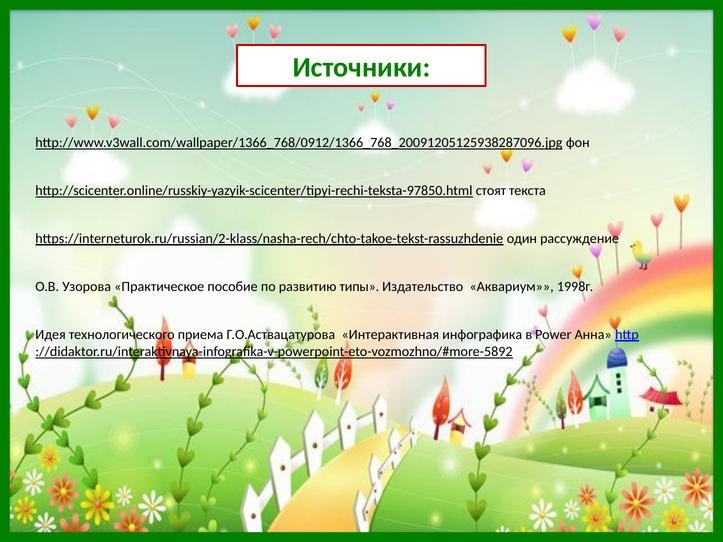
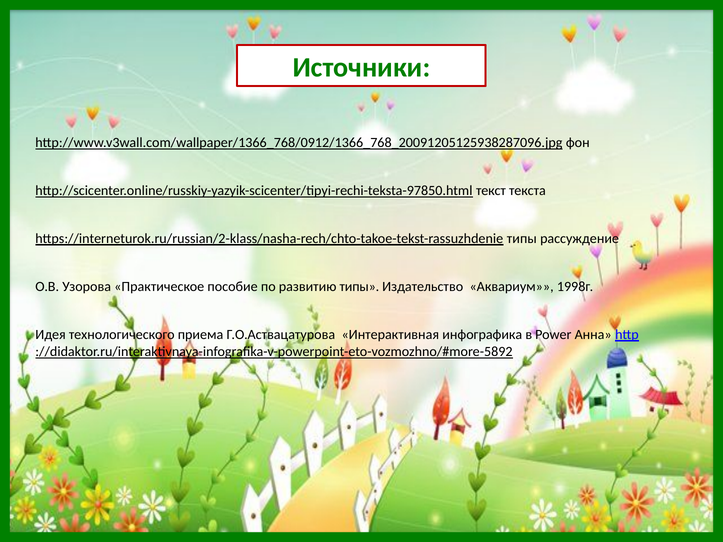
стоят: стоят -> текст
https://interneturok.ru/russian/2-klass/nasha-rech/chto-takoe-tekst-rassuzhdenie один: один -> типы
